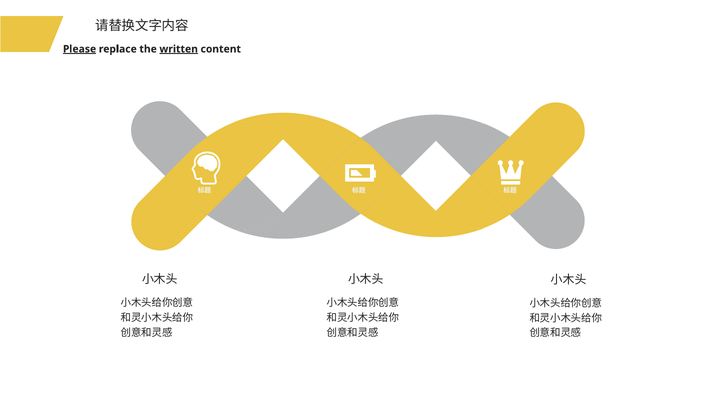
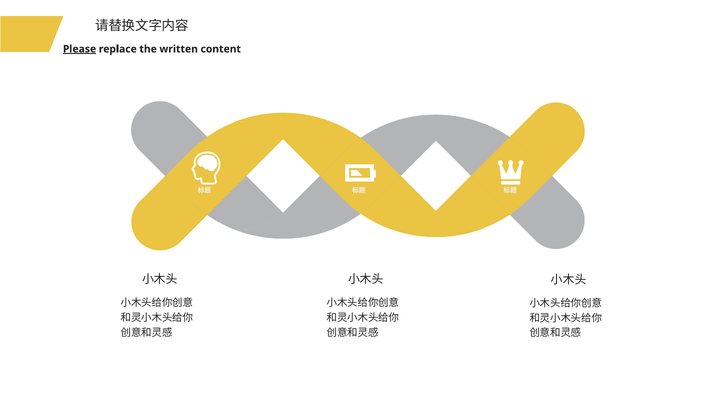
written underline: present -> none
